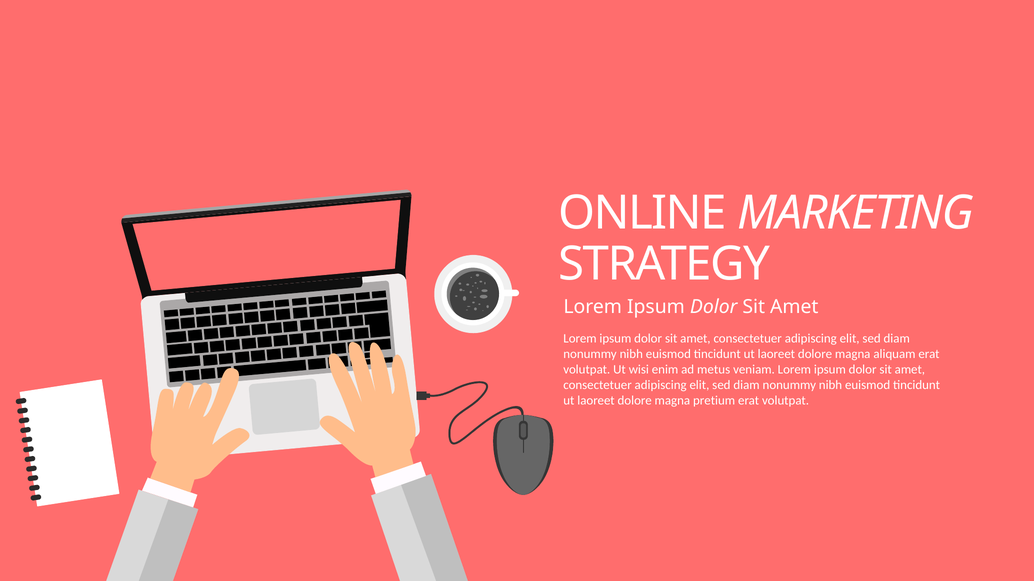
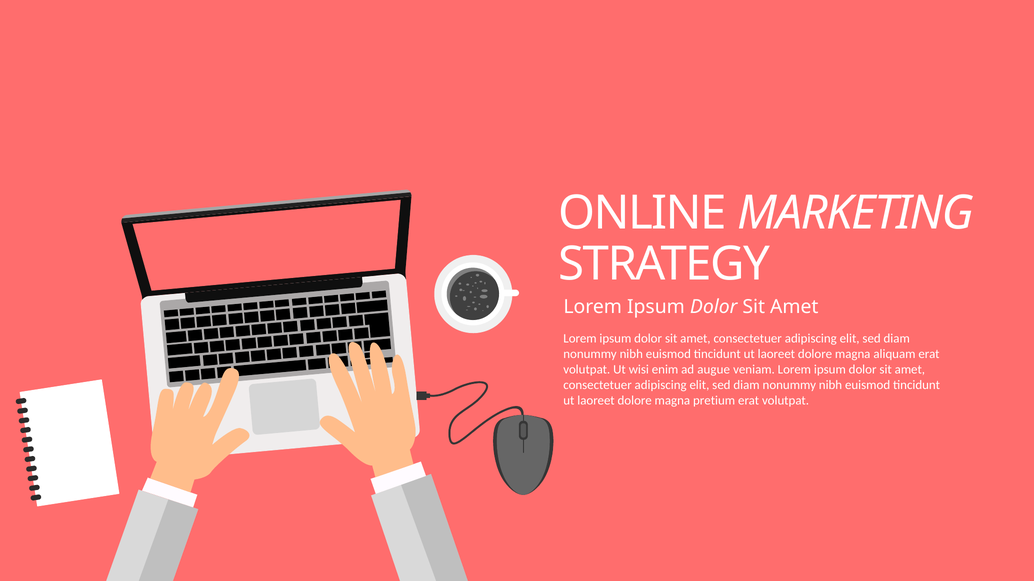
metus: metus -> augue
